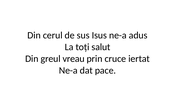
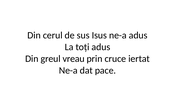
toți salut: salut -> adus
